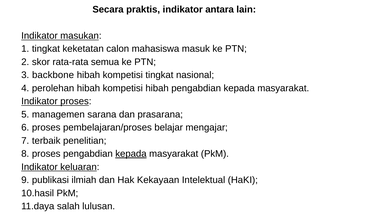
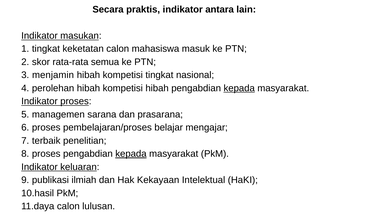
backbone: backbone -> menjamin
kepada at (239, 88) underline: none -> present
salah at (68, 206): salah -> calon
